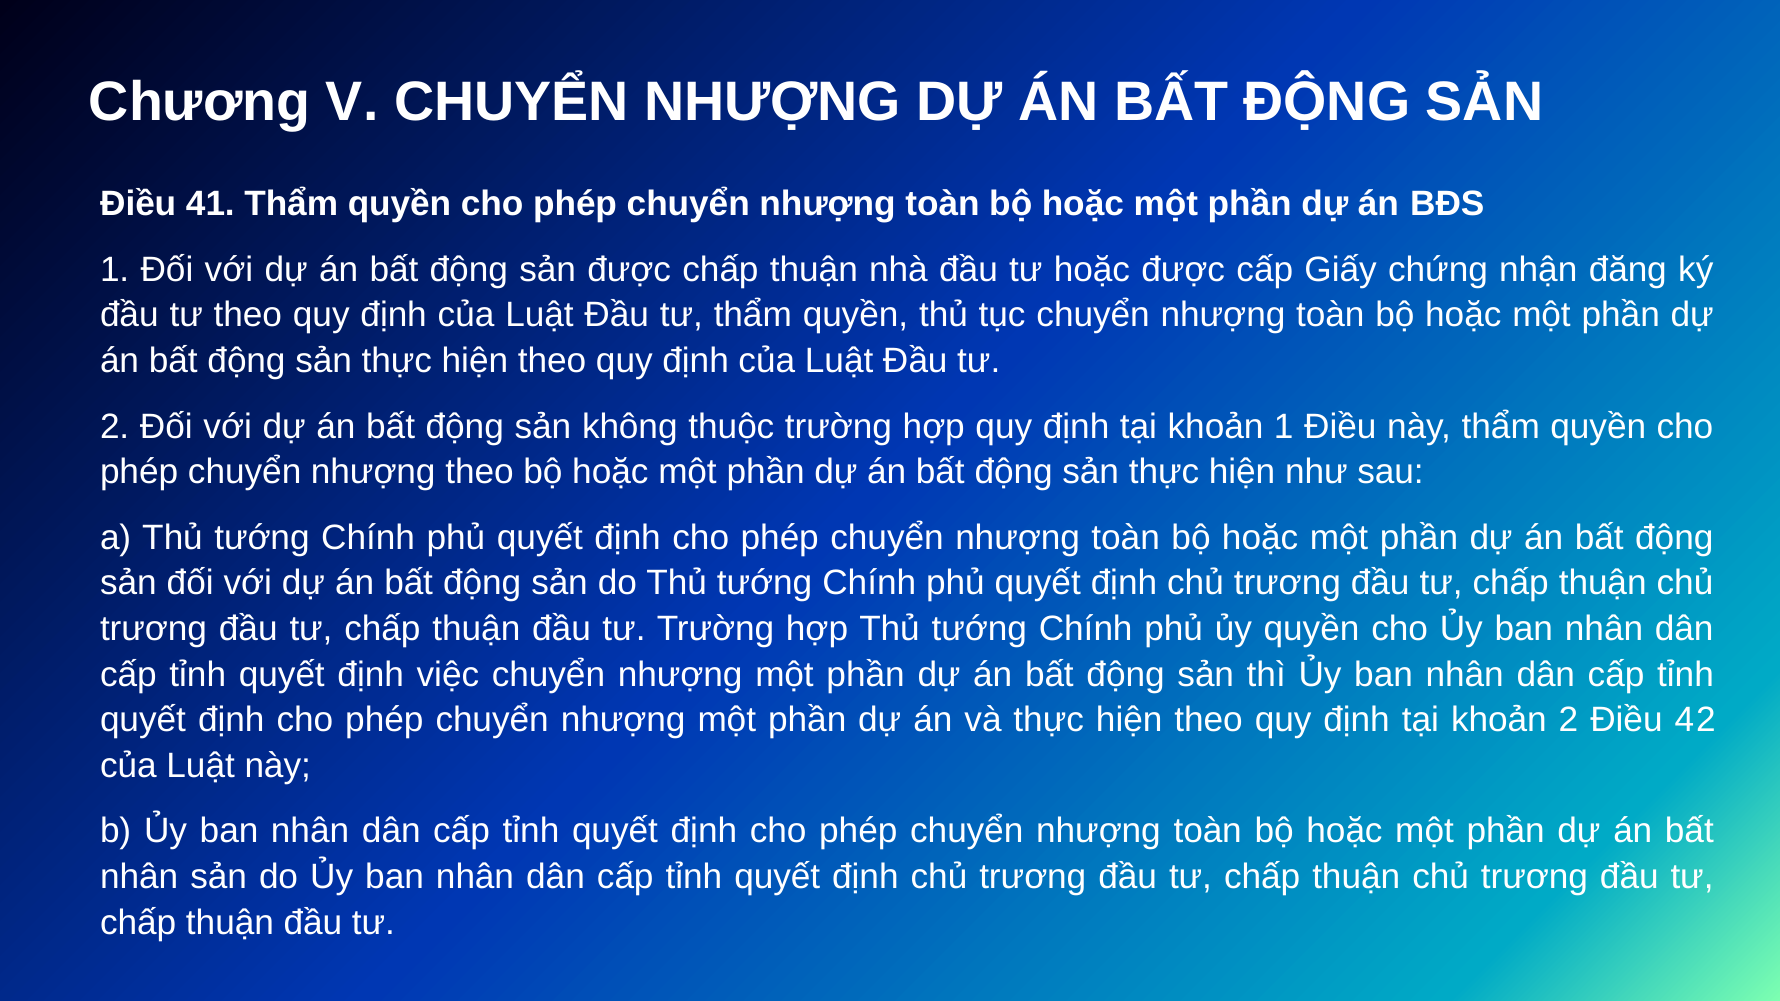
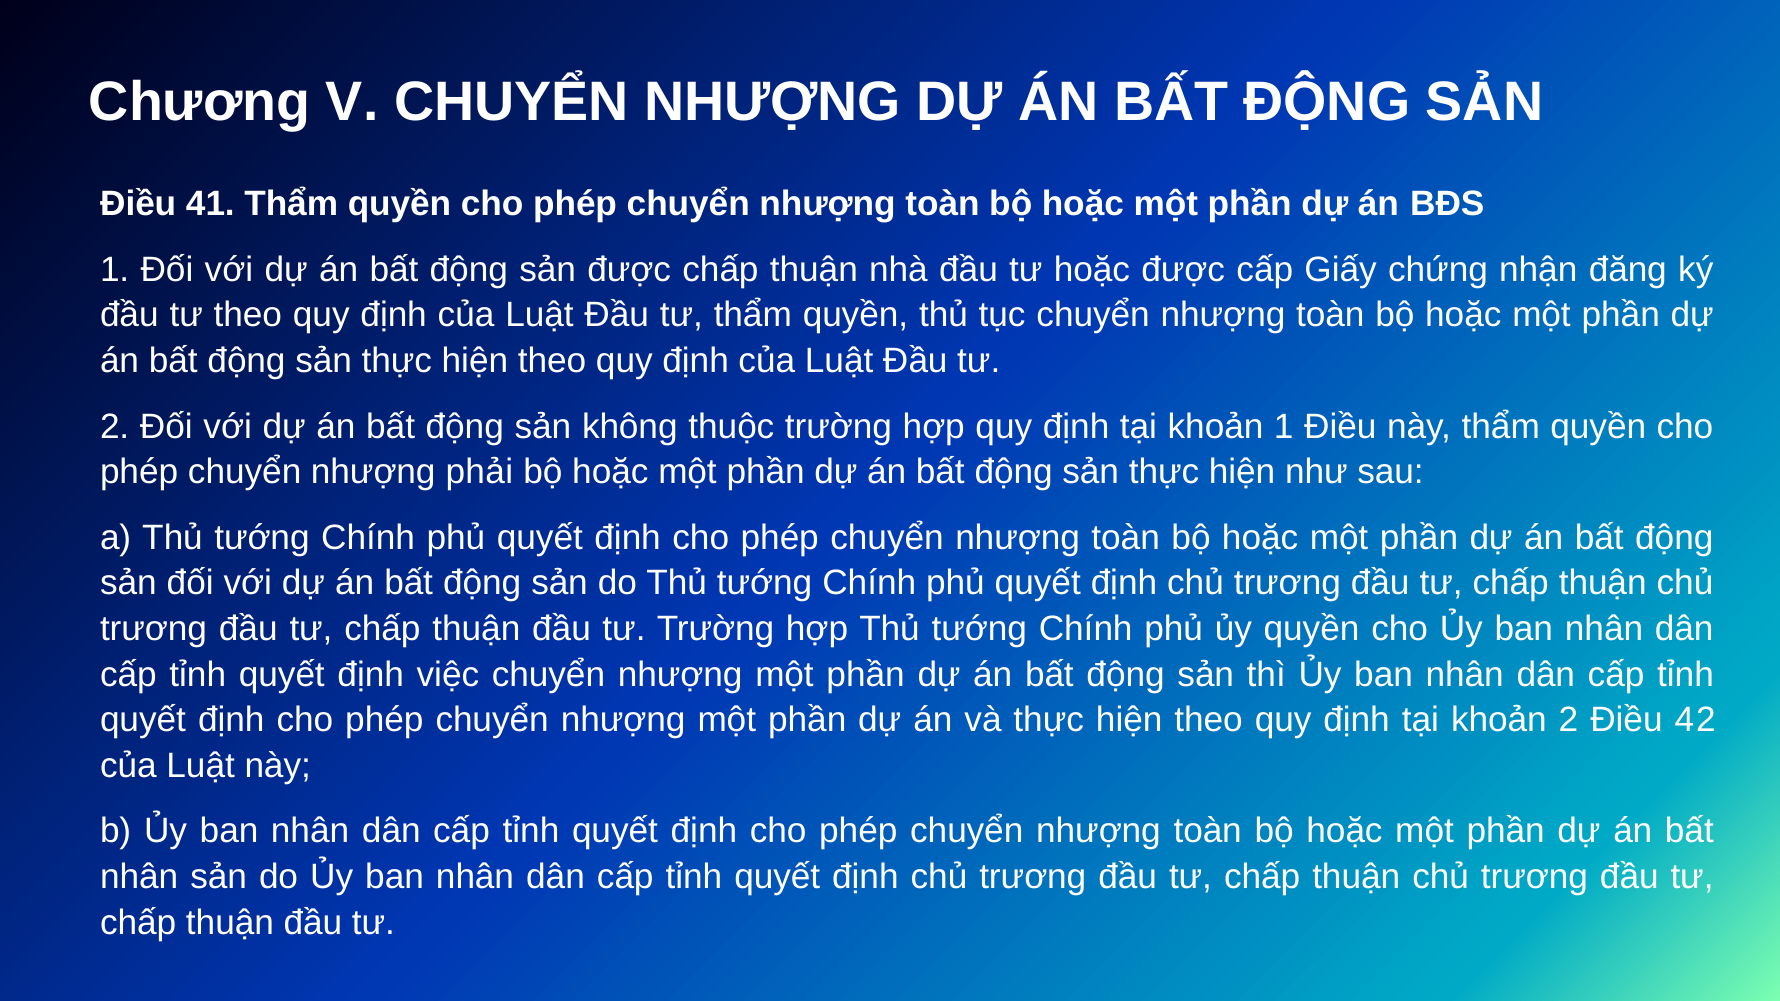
nhượng theo: theo -> phải
